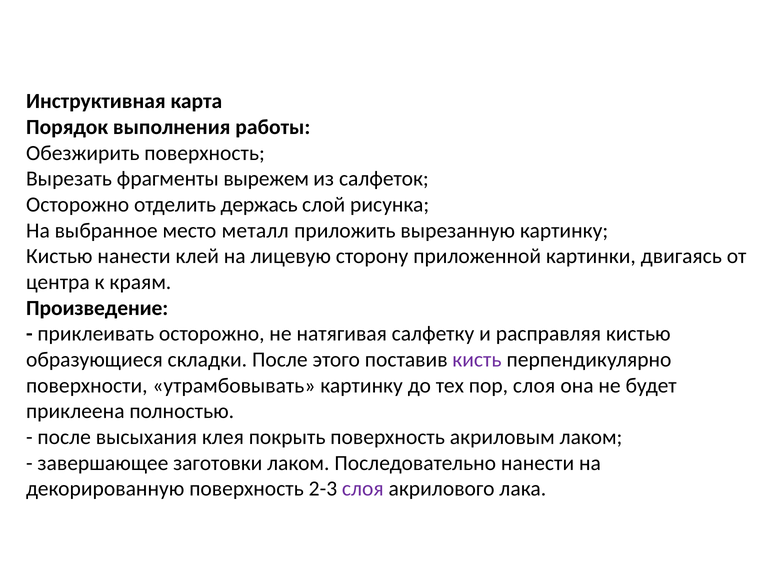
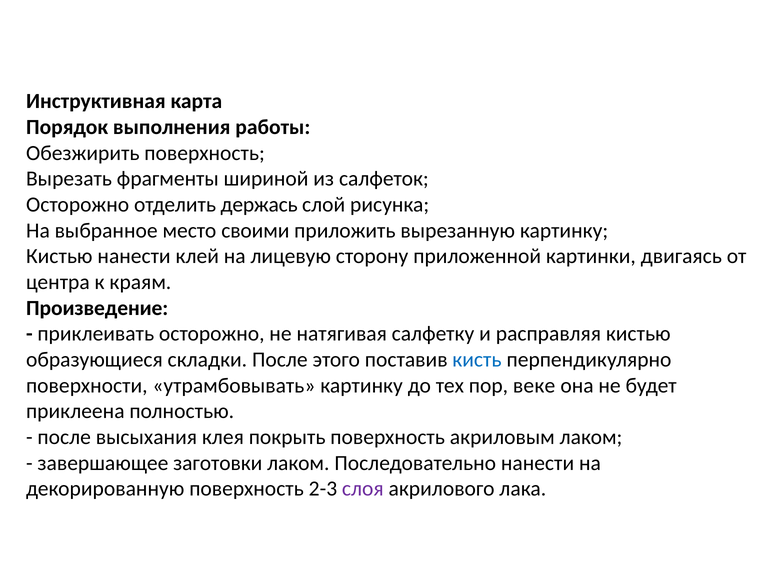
вырежем: вырежем -> шириной
металл: металл -> своими
кисть colour: purple -> blue
пор слоя: слоя -> веке
